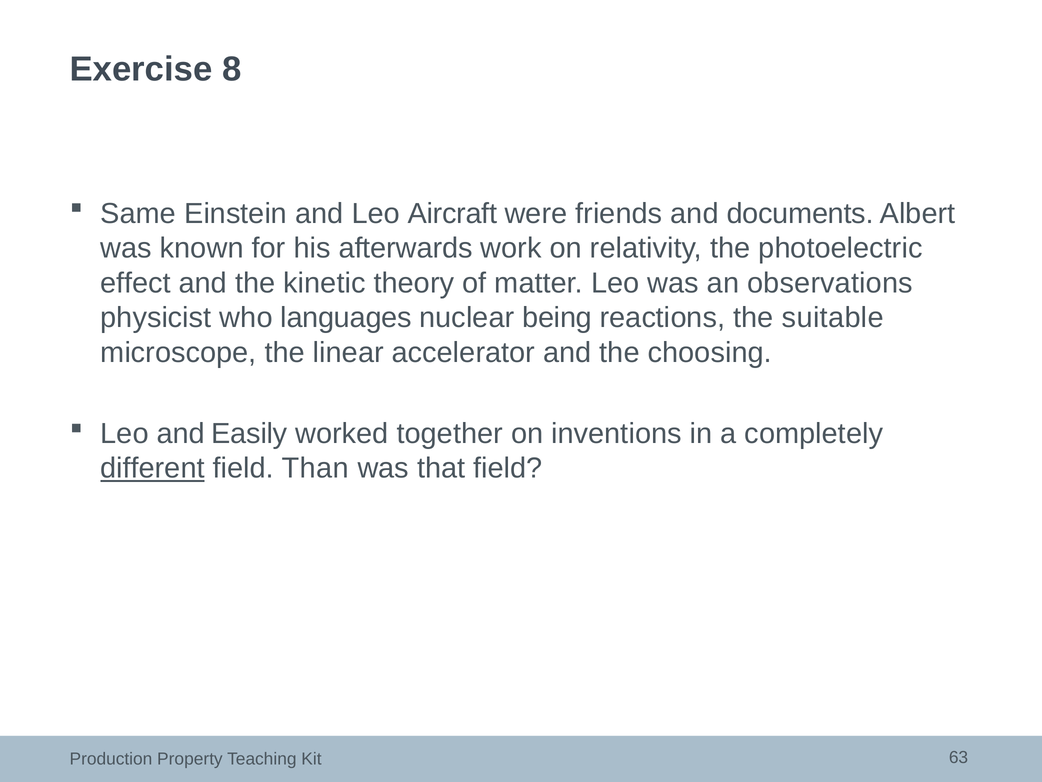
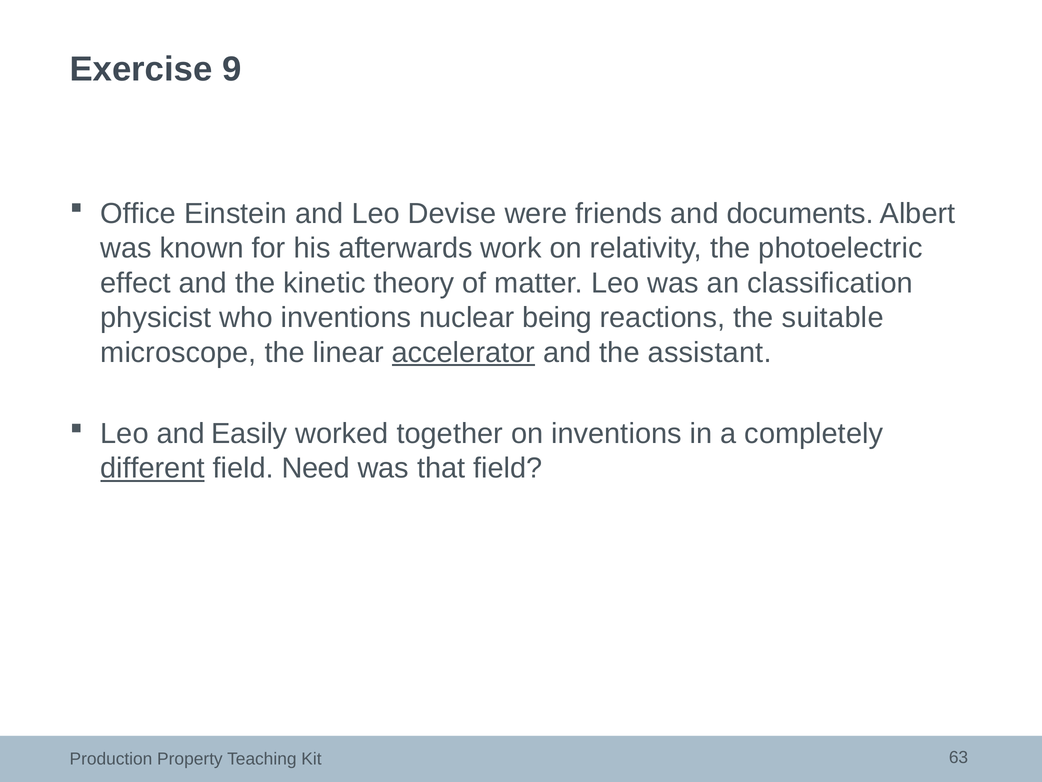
8: 8 -> 9
Same: Same -> Office
Aircraft: Aircraft -> Devise
observations: observations -> classification
who languages: languages -> inventions
accelerator underline: none -> present
choosing: choosing -> assistant
Than: Than -> Need
